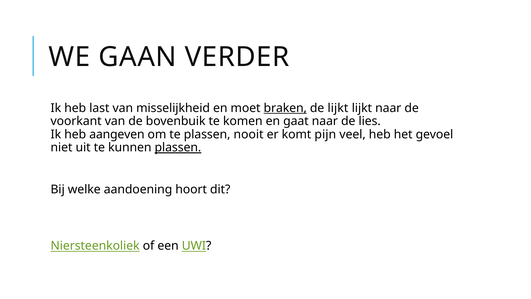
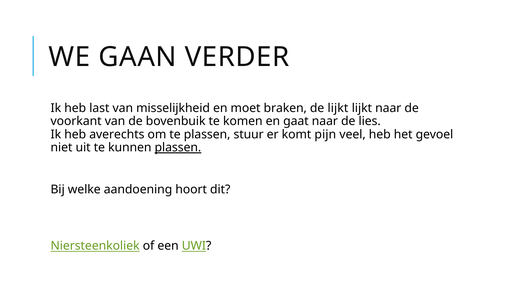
braken underline: present -> none
aangeven: aangeven -> averechts
nooit: nooit -> stuur
